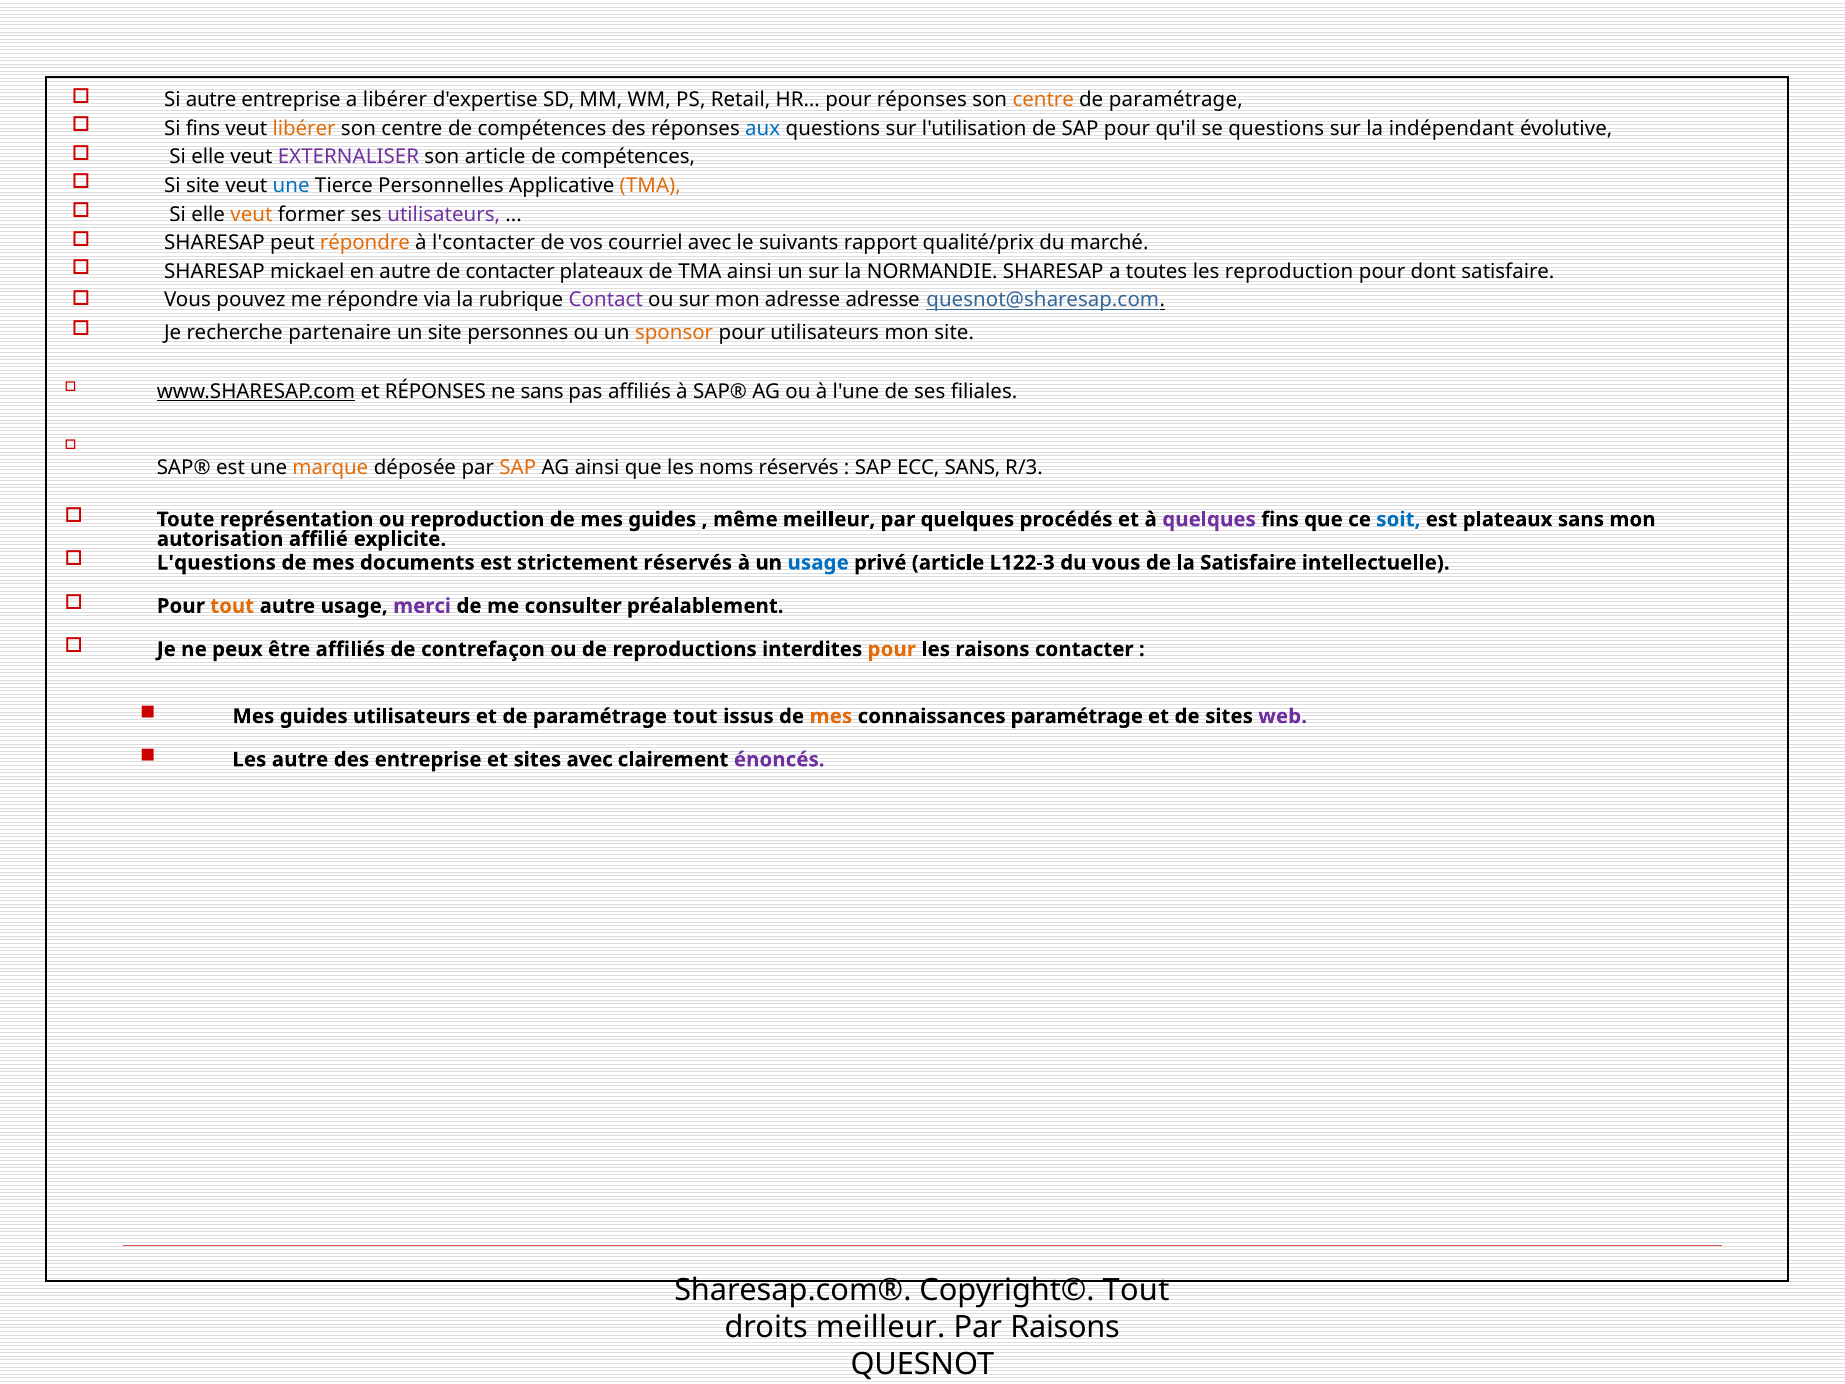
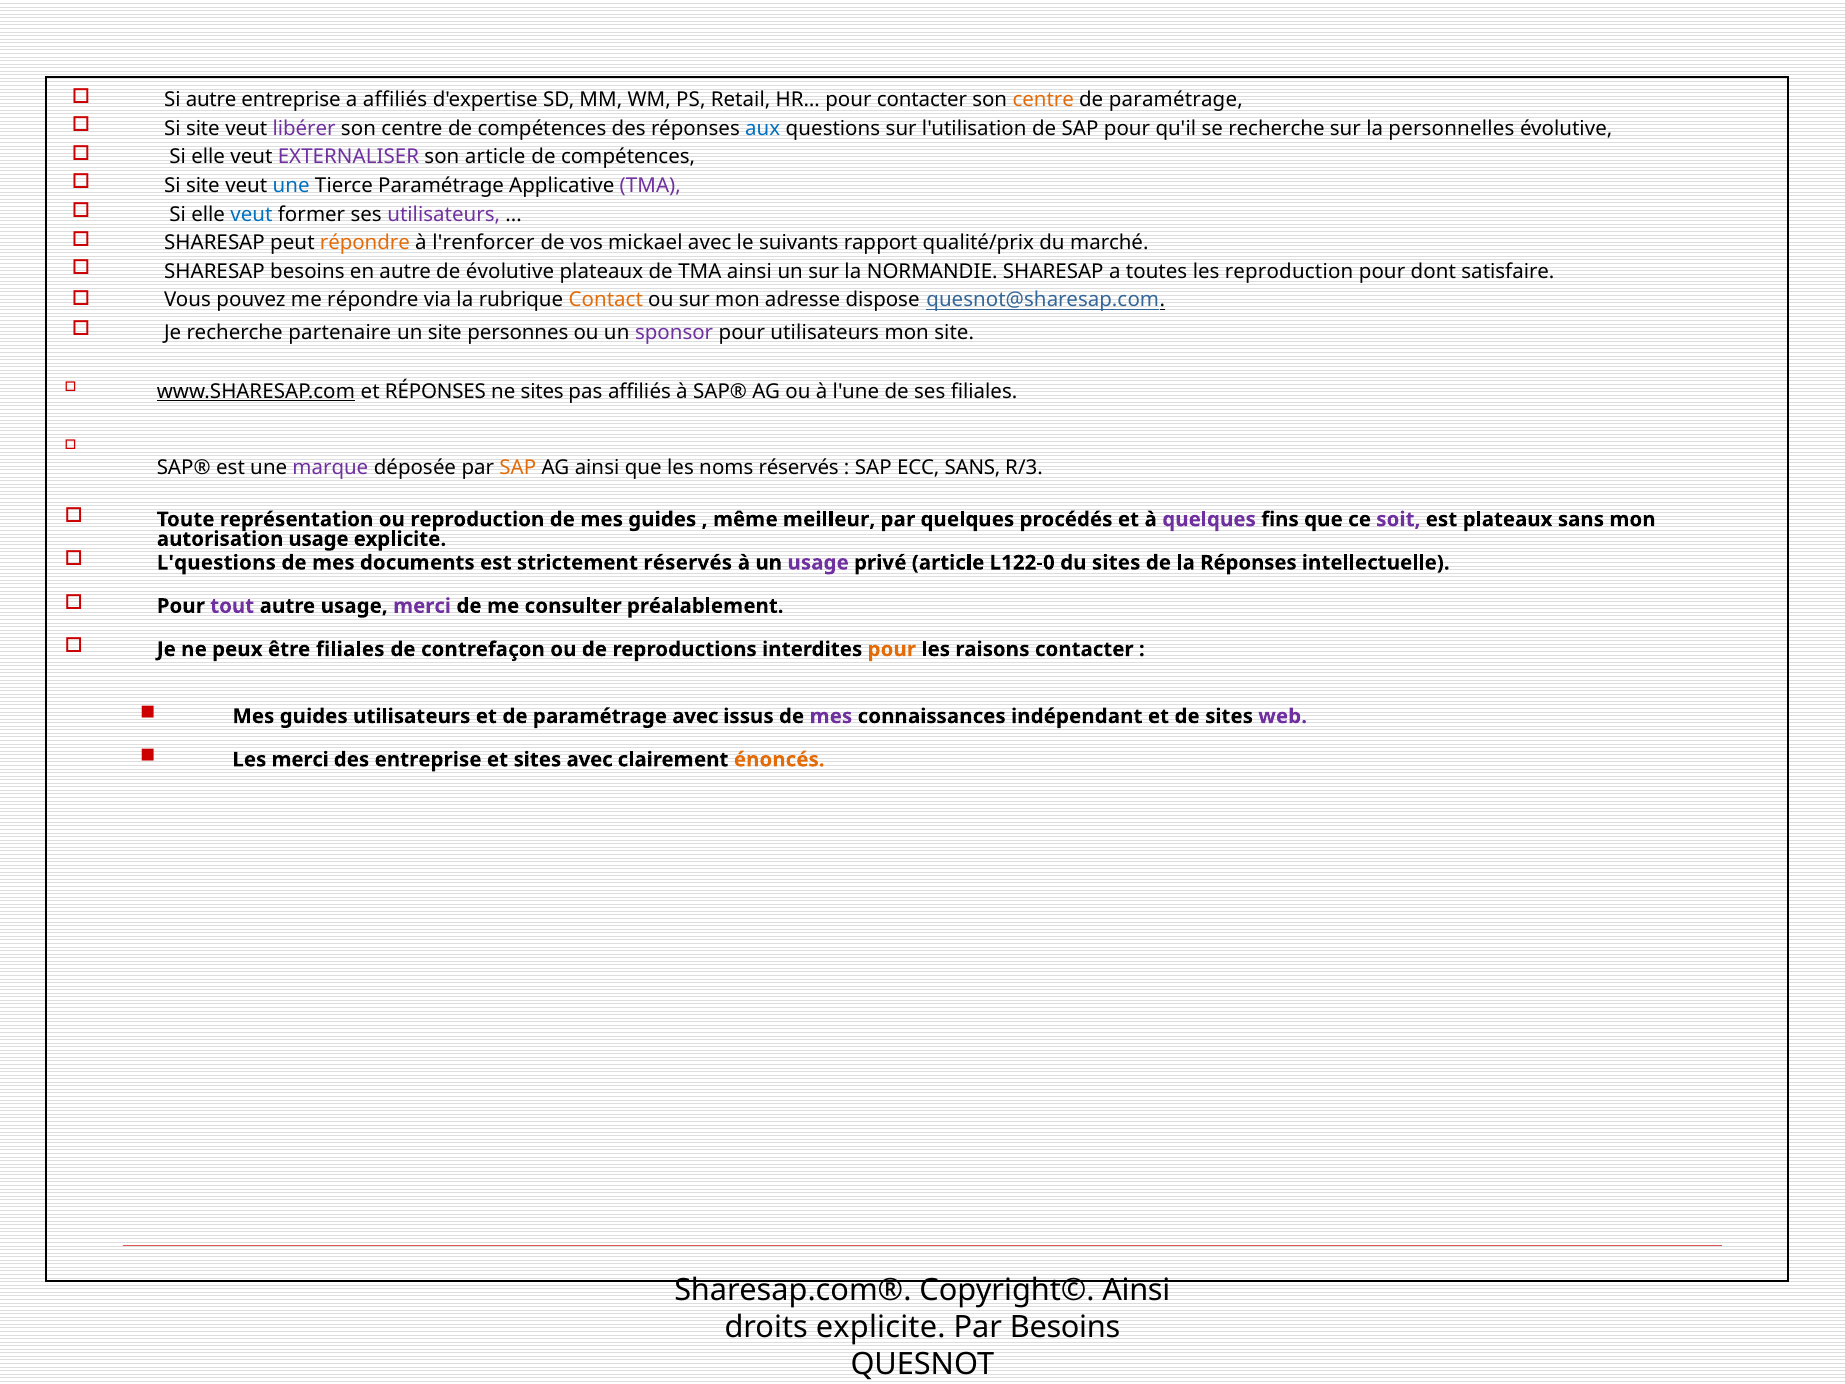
a libérer: libérer -> affiliés
pour réponses: réponses -> contacter
fins at (203, 128): fins -> site
libérer at (304, 128) colour: orange -> purple
se questions: questions -> recherche
indépendant: indépendant -> personnelles
Tierce Personnelles: Personnelles -> Paramétrage
TMA at (650, 186) colour: orange -> purple
veut at (252, 214) colour: orange -> blue
l'contacter: l'contacter -> l'renforcer
courriel: courriel -> mickael
SHARESAP mickael: mickael -> besoins
de contacter: contacter -> évolutive
Contact colour: purple -> orange
adresse adresse: adresse -> dispose
sponsor colour: orange -> purple
ne sans: sans -> sites
marque colour: orange -> purple
soit colour: blue -> purple
autorisation affilié: affilié -> usage
usage at (818, 563) colour: blue -> purple
L122-3: L122-3 -> L122-0
du vous: vous -> sites
la Satisfaire: Satisfaire -> Réponses
tout at (232, 606) colour: orange -> purple
être affiliés: affiliés -> filiales
paramétrage tout: tout -> avec
mes at (831, 716) colour: orange -> purple
connaissances paramétrage: paramétrage -> indépendant
Les autre: autre -> merci
énoncés colour: purple -> orange
Copyright© Tout: Tout -> Ainsi
droits meilleur: meilleur -> explicite
Par Raisons: Raisons -> Besoins
